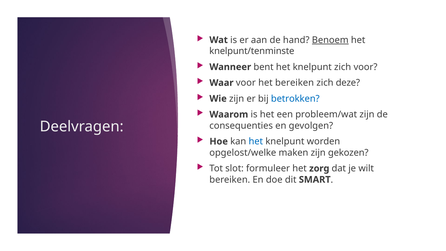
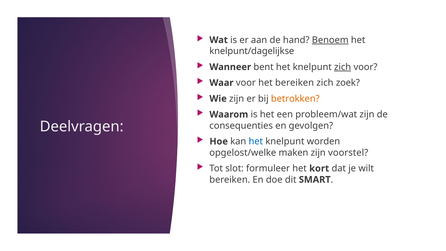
knelpunt/tenminste: knelpunt/tenminste -> knelpunt/dagelijkse
zich at (343, 67) underline: none -> present
deze: deze -> zoek
betrokken colour: blue -> orange
gekozen: gekozen -> voorstel
zorg: zorg -> kort
